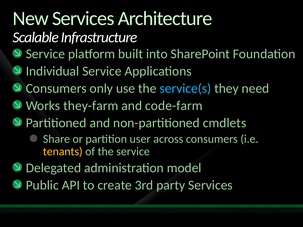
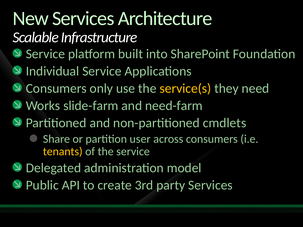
service(s colour: light blue -> yellow
they-farm: they-farm -> slide-farm
code-farm: code-farm -> need-farm
